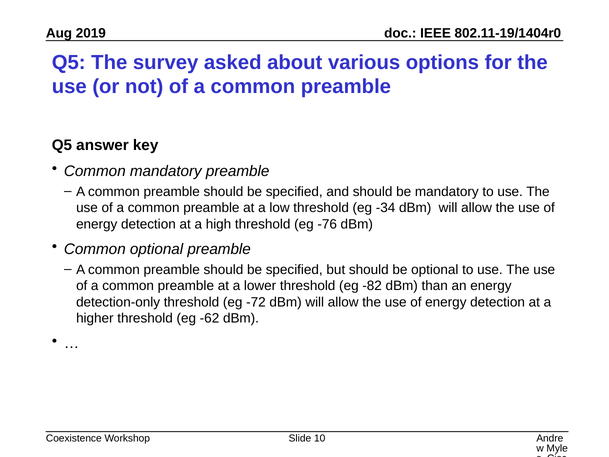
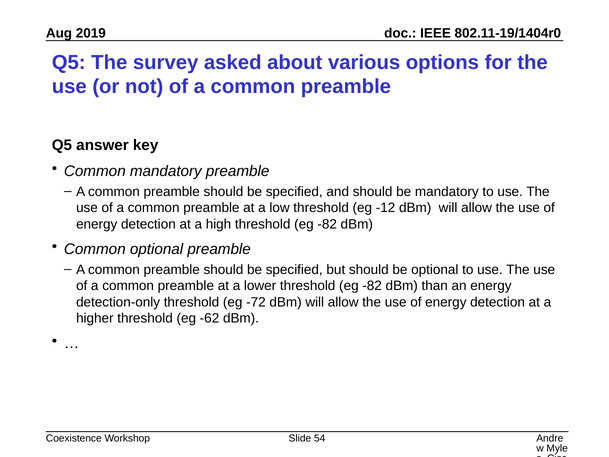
-34: -34 -> -12
high threshold eg -76: -76 -> -82
10: 10 -> 54
